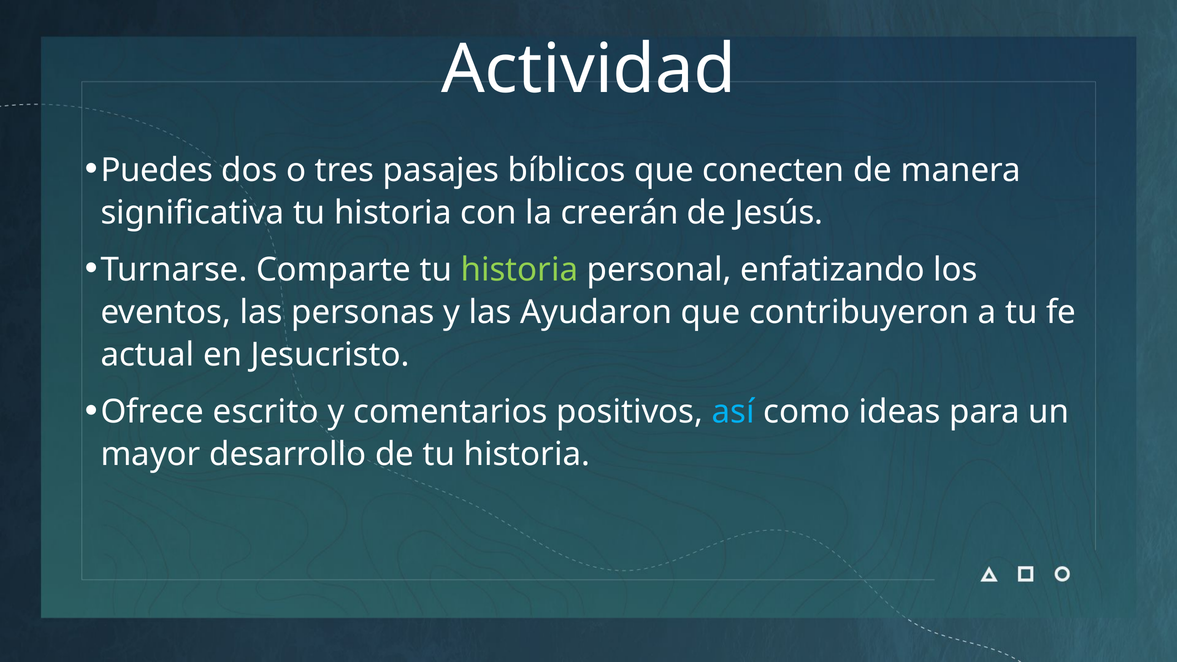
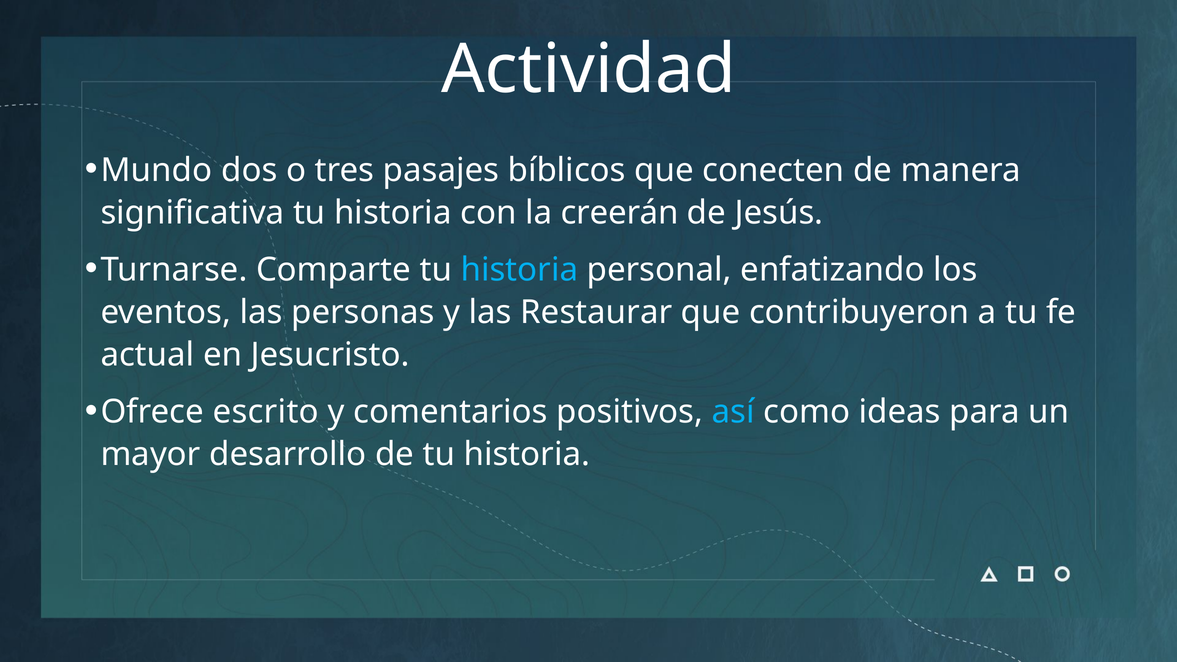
Puedes: Puedes -> Mundo
historia at (519, 270) colour: light green -> light blue
Ayudaron: Ayudaron -> Restaurar
